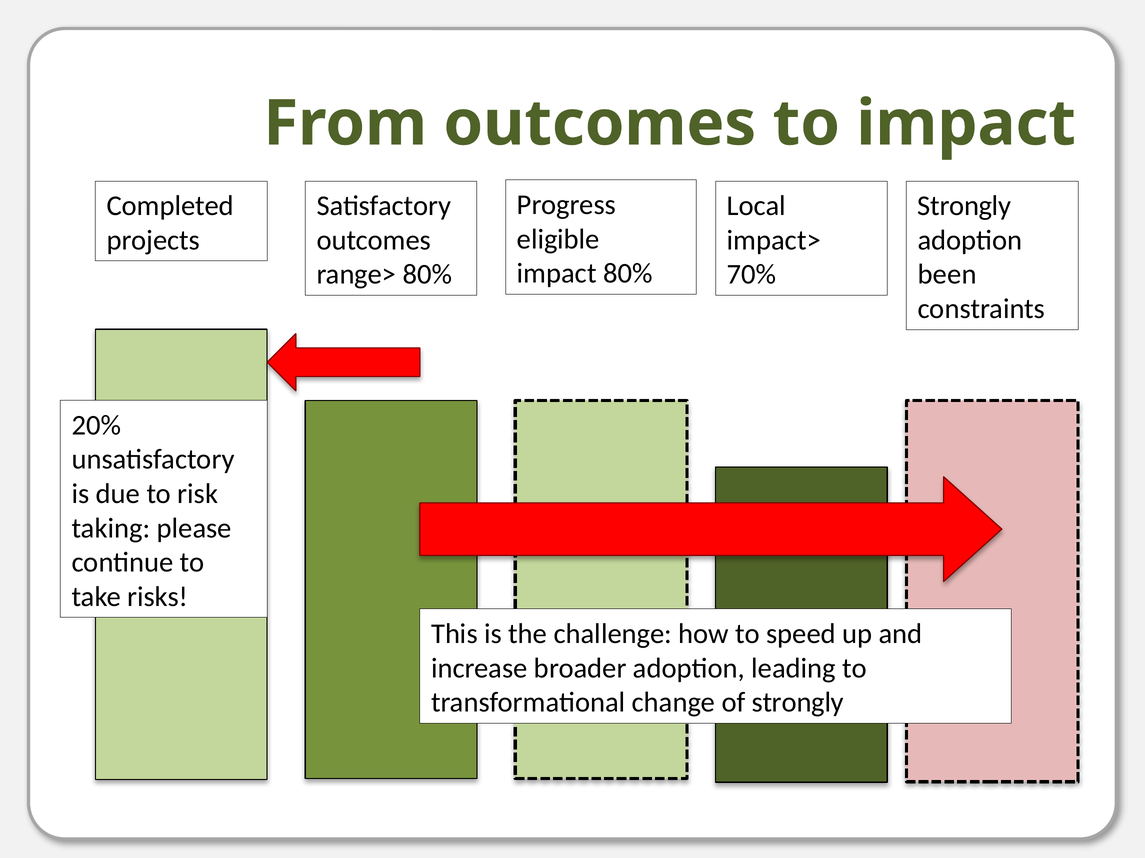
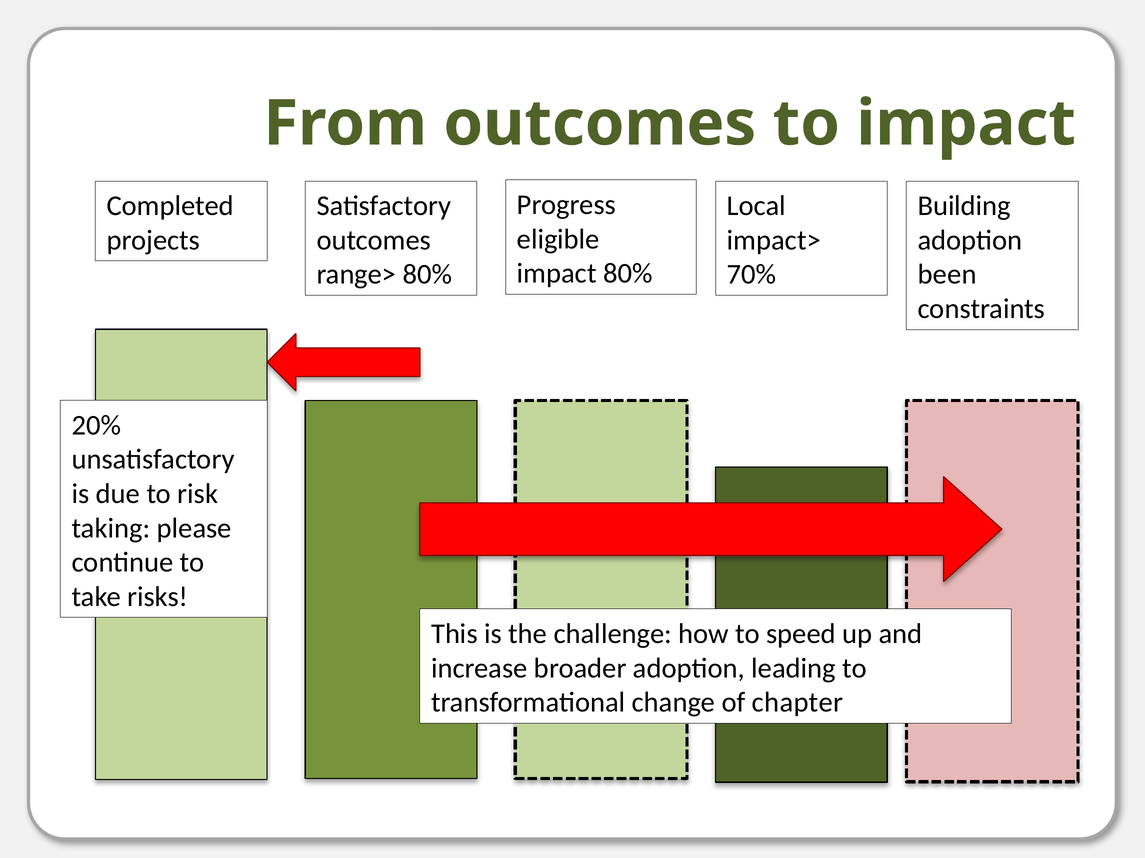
Strongly at (964, 206): Strongly -> Building
of strongly: strongly -> chapter
